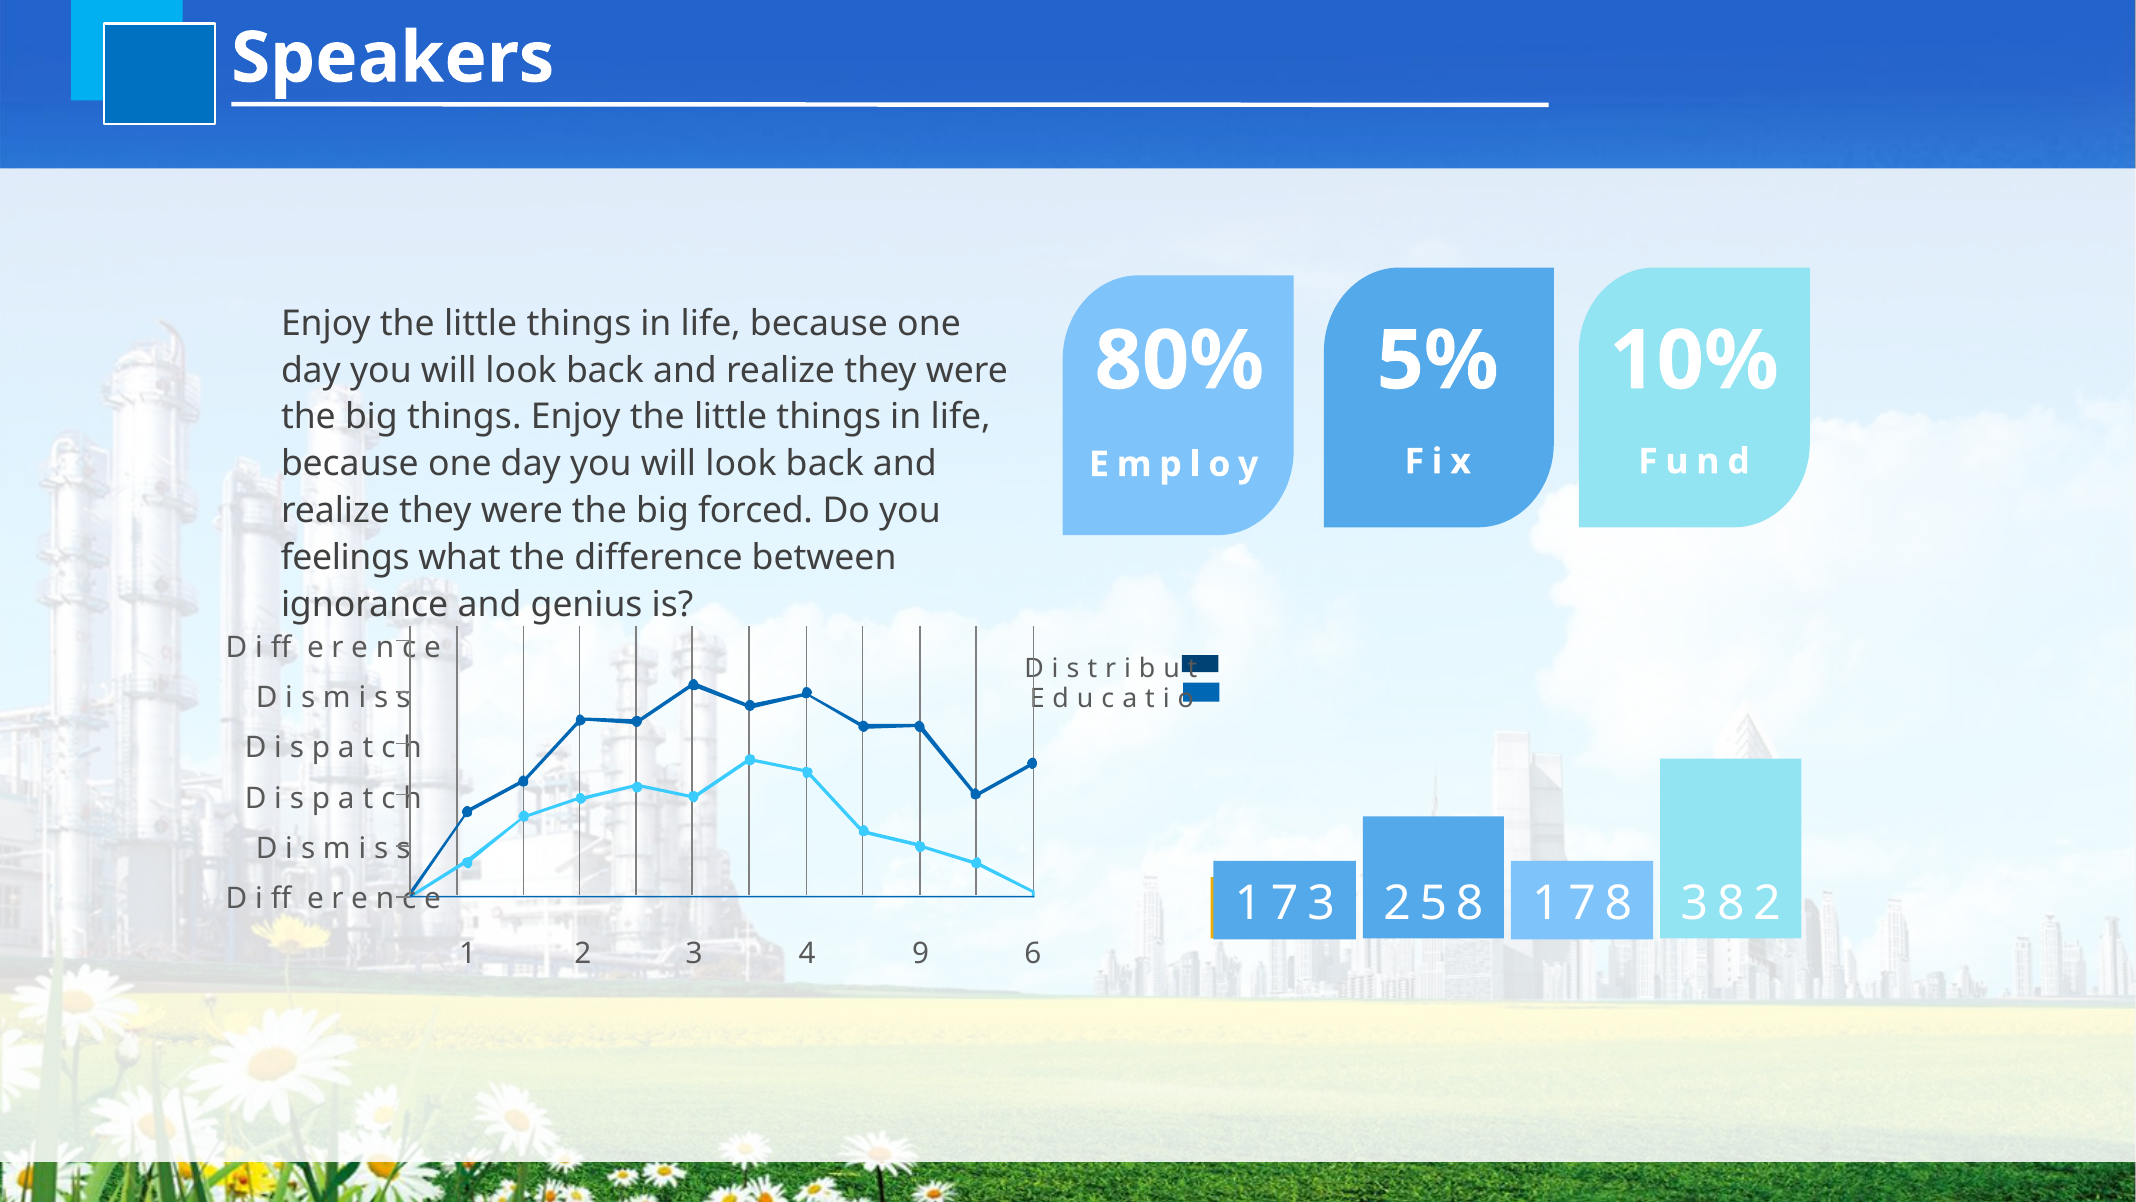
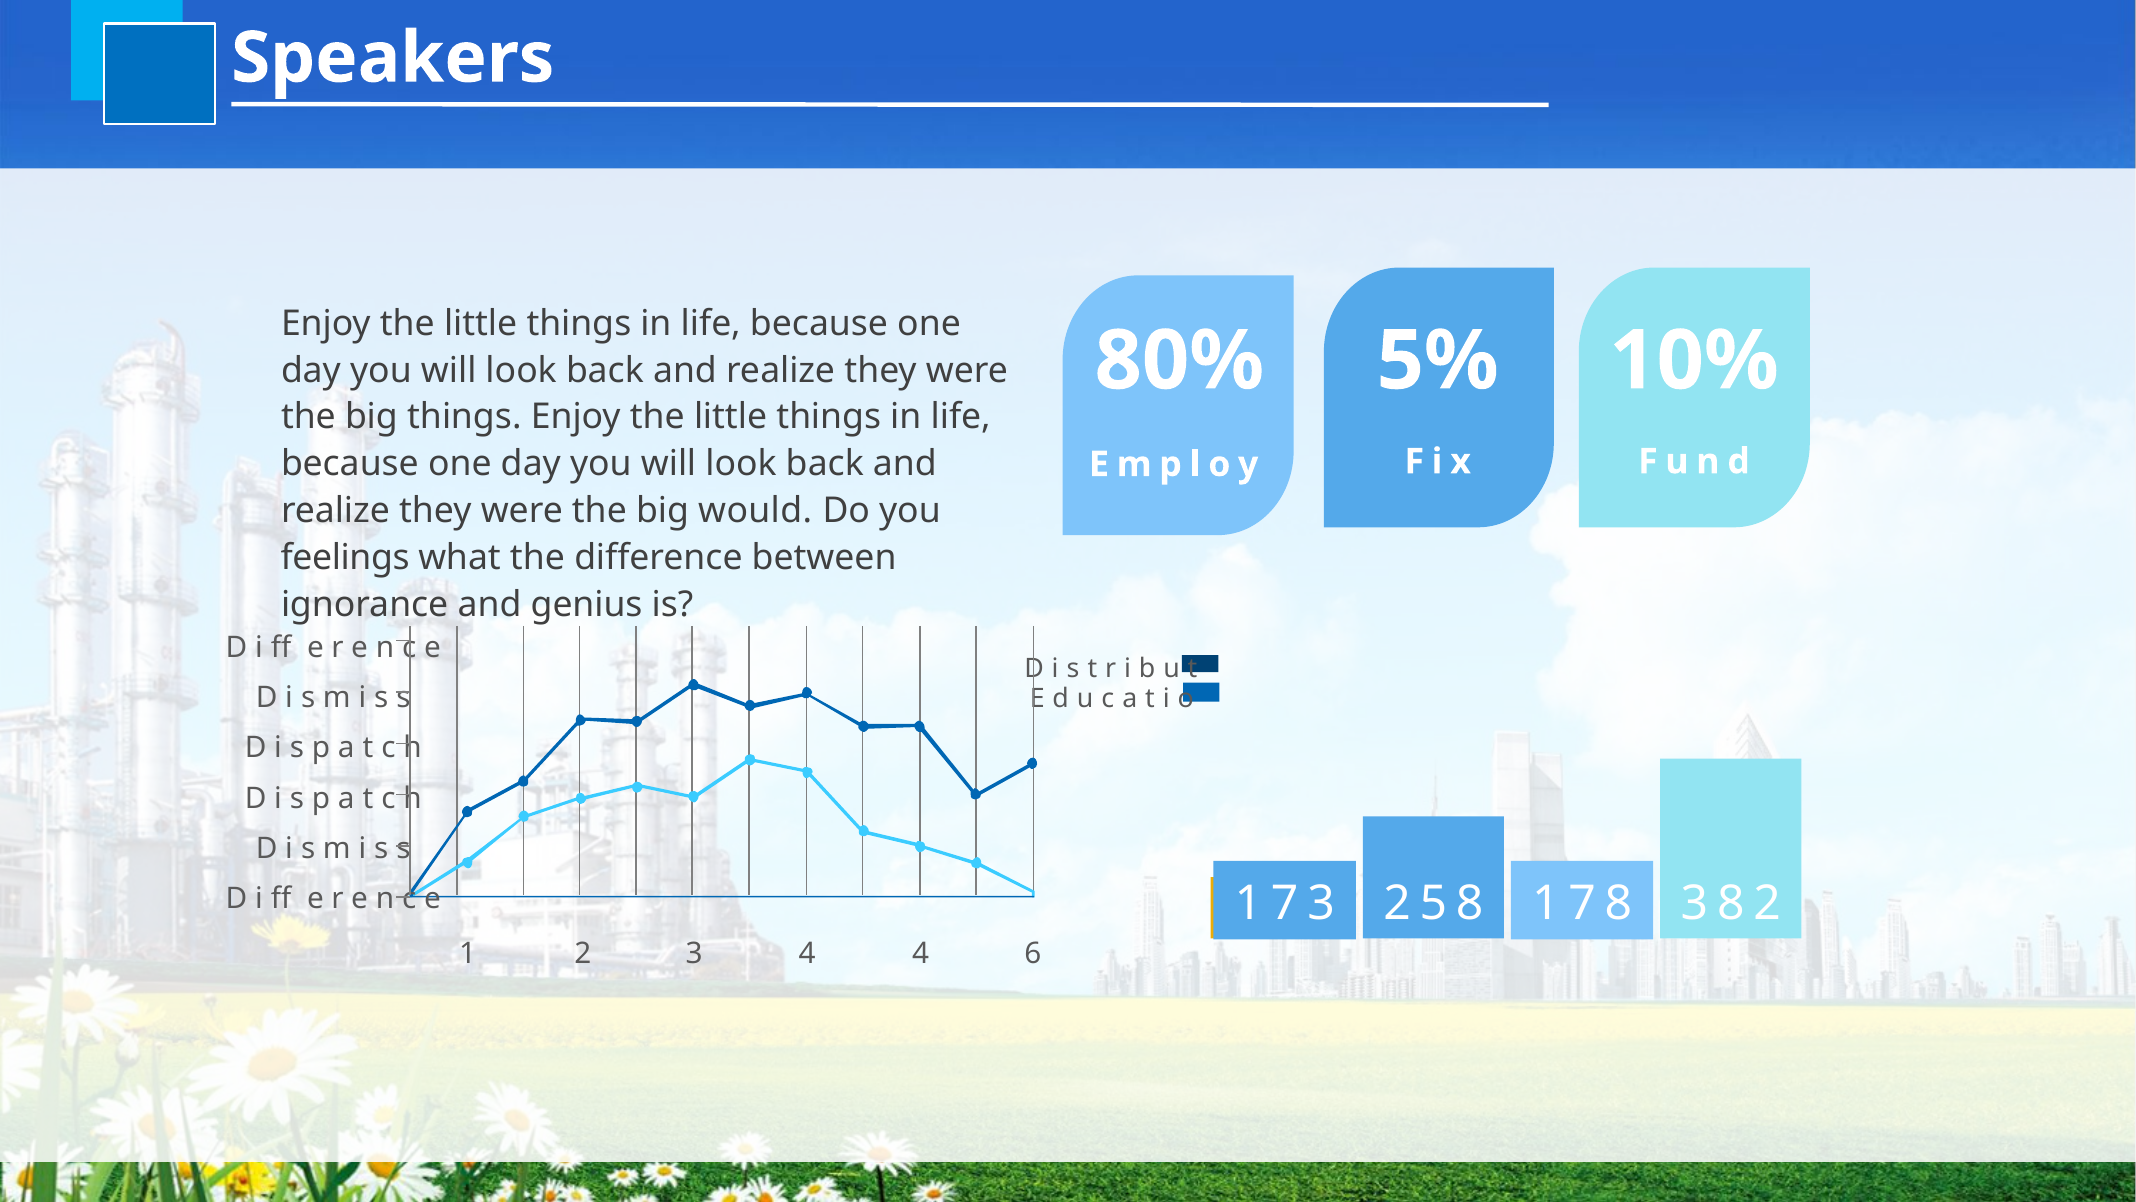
forced: forced -> would
4 9: 9 -> 4
